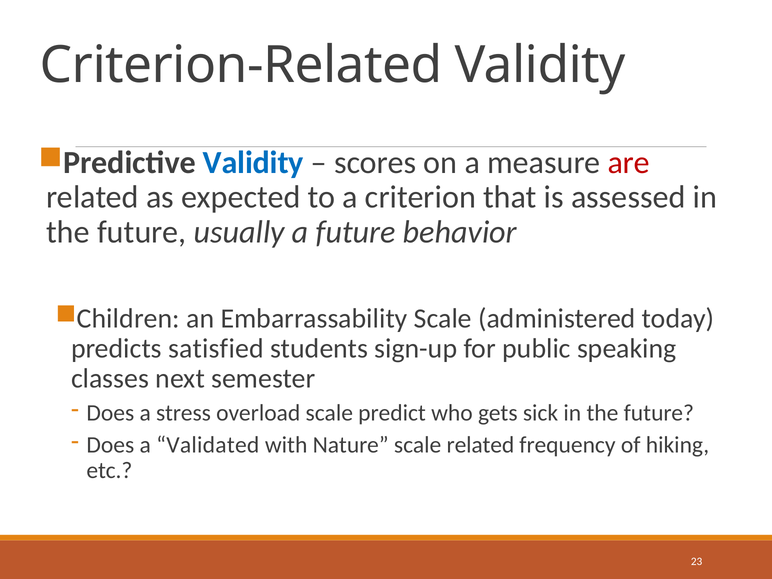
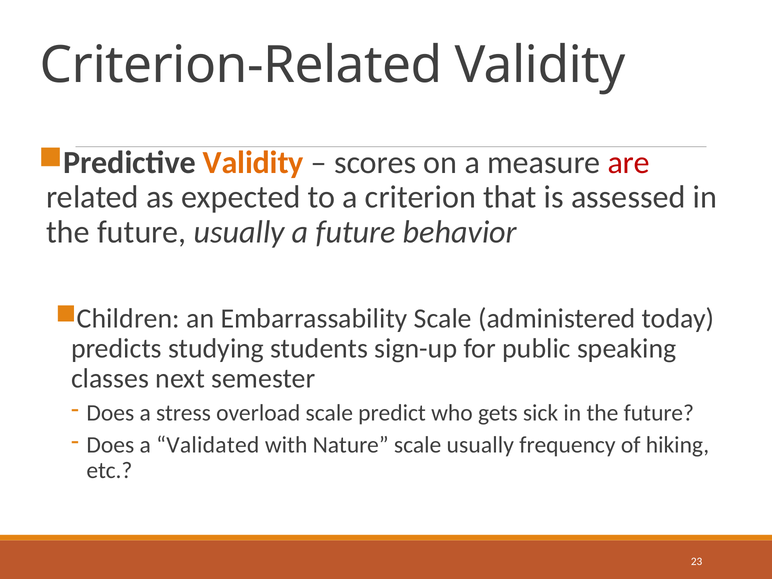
Validity at (253, 163) colour: blue -> orange
satisfied: satisfied -> studying
scale related: related -> usually
